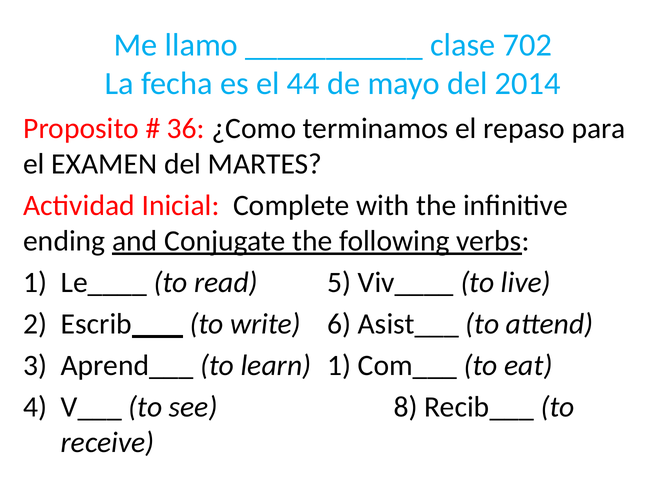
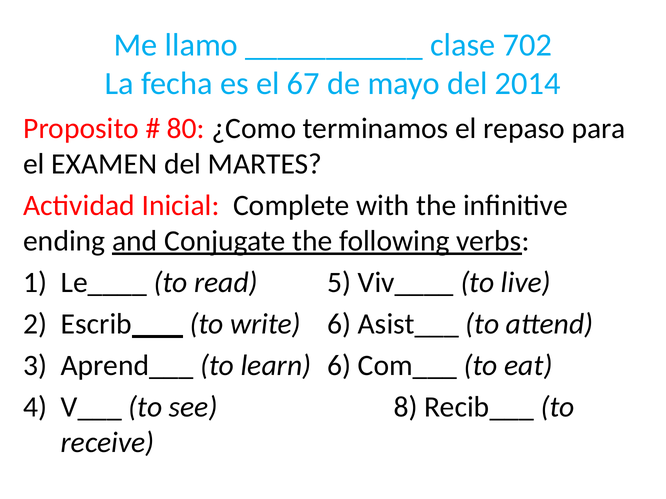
44: 44 -> 67
36: 36 -> 80
learn 1: 1 -> 6
